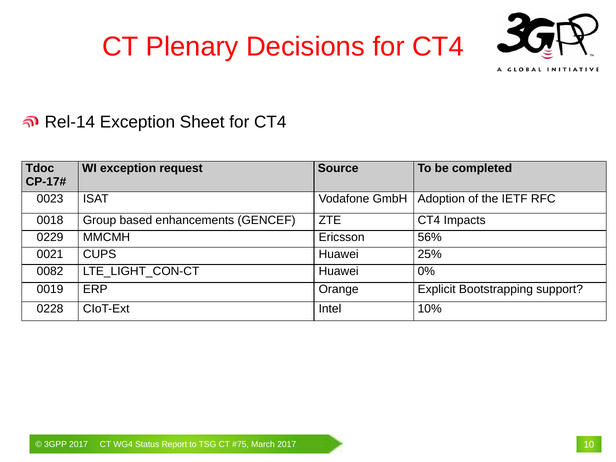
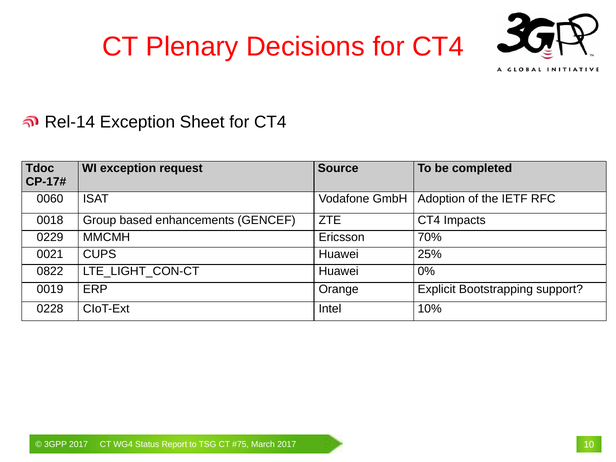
0023: 0023 -> 0060
56%: 56% -> 70%
0082: 0082 -> 0822
